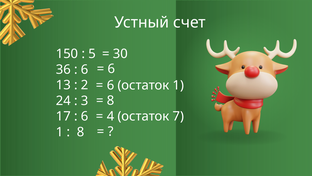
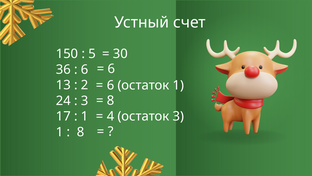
остаток 7: 7 -> 3
6 at (85, 116): 6 -> 1
